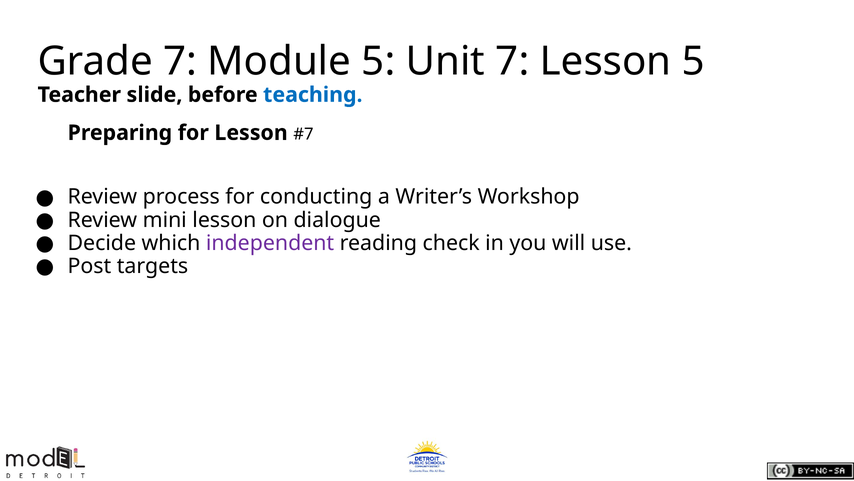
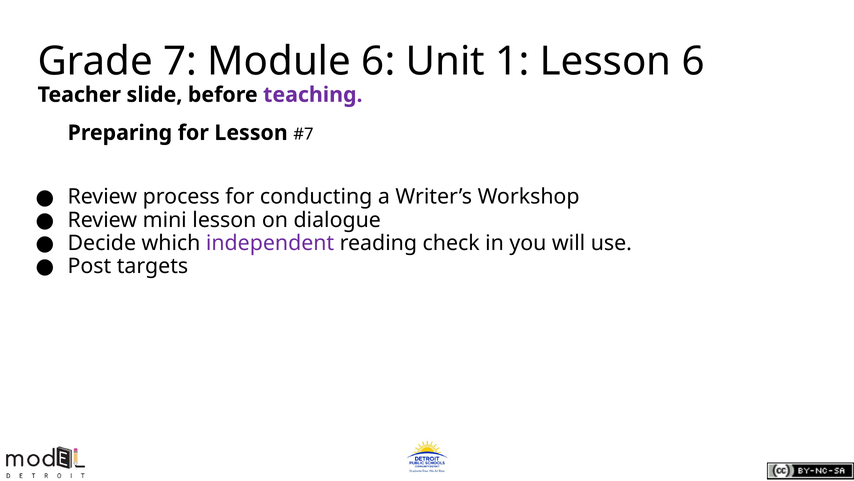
Module 5: 5 -> 6
Unit 7: 7 -> 1
Lesson 5: 5 -> 6
teaching colour: blue -> purple
